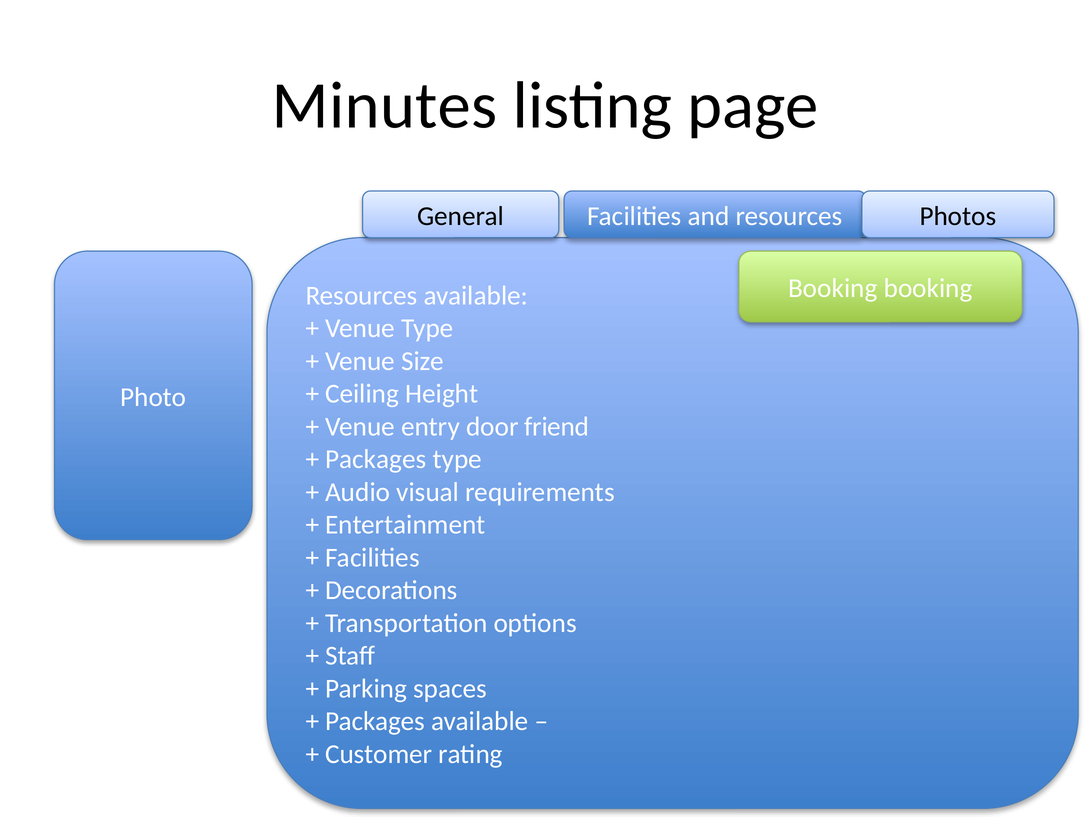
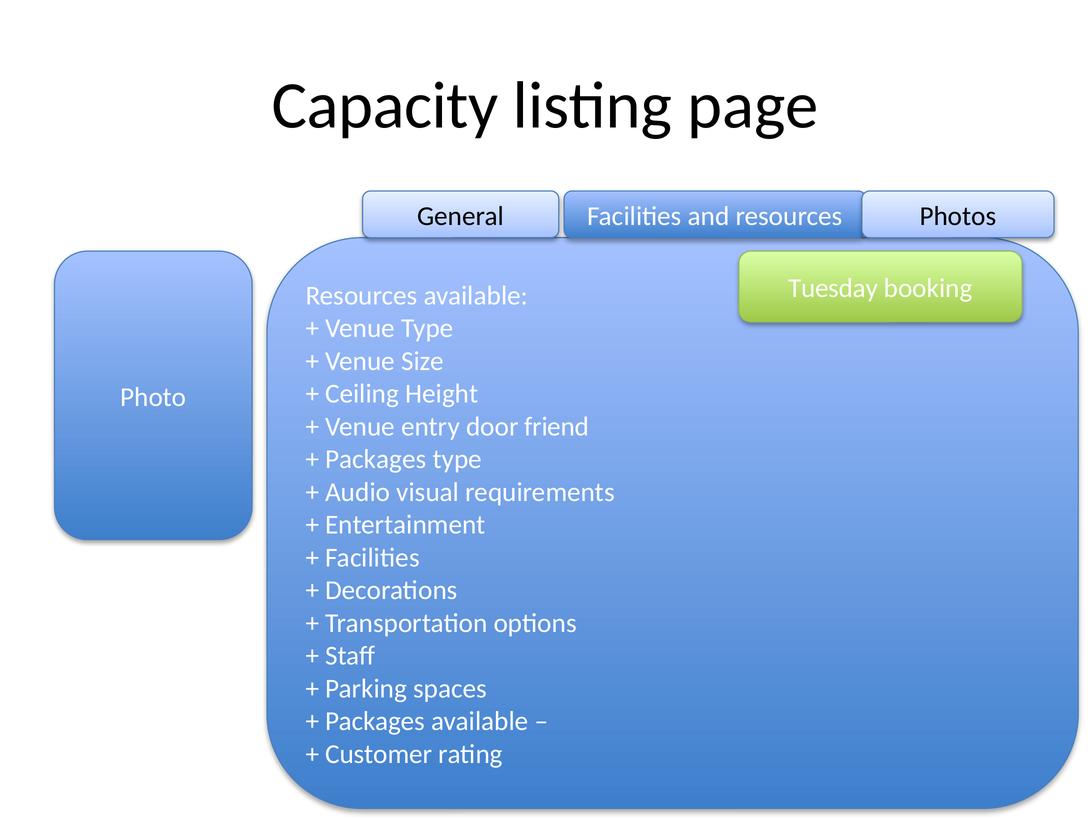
Minutes: Minutes -> Capacity
Booking at (833, 288): Booking -> Tuesday
